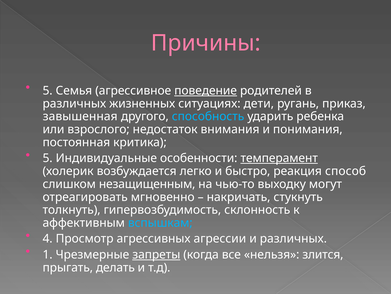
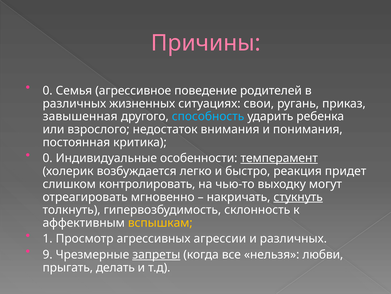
5 at (48, 90): 5 -> 0
поведение underline: present -> none
дети: дети -> свои
5 at (48, 158): 5 -> 0
способ: способ -> придет
незащищенным: незащищенным -> контролировать
стукнуть underline: none -> present
вспышкам colour: light blue -> yellow
4: 4 -> 1
1: 1 -> 9
злится: злится -> любви
